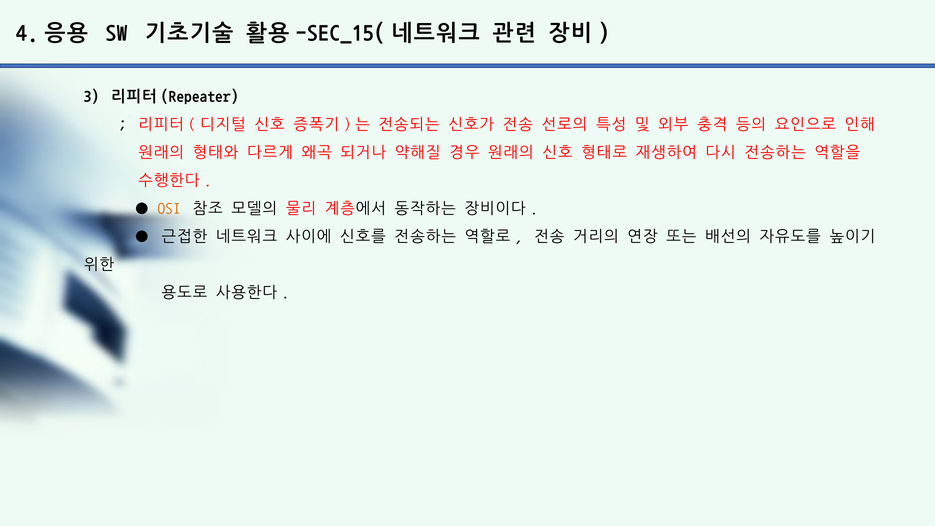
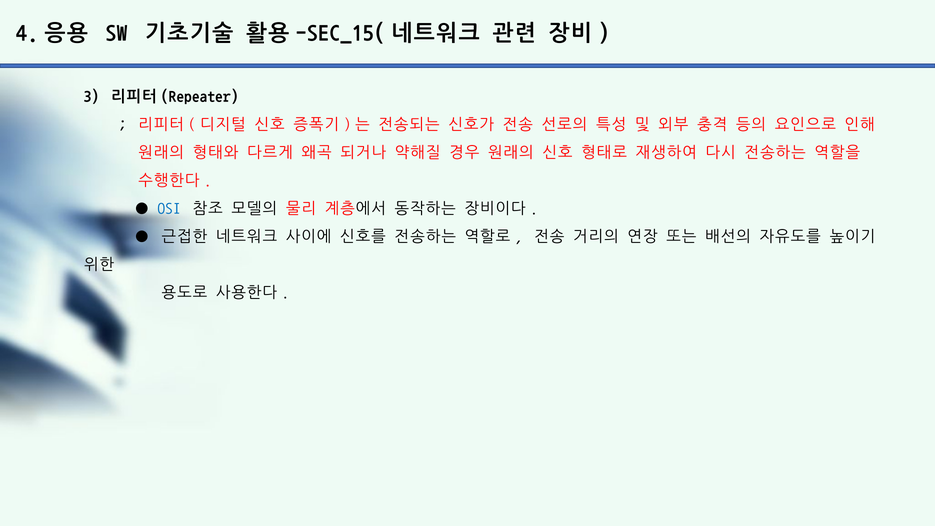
OSI colour: orange -> blue
